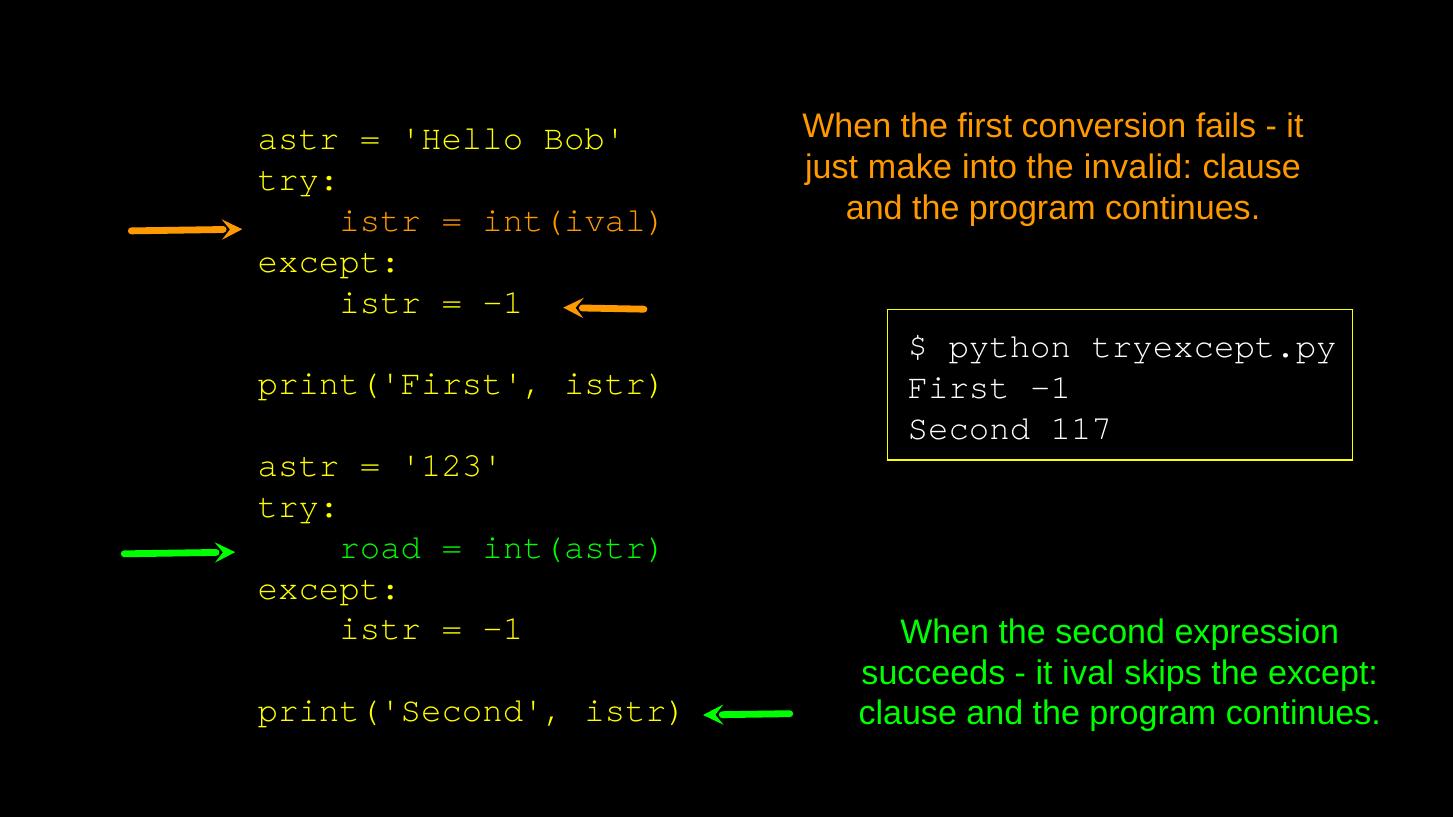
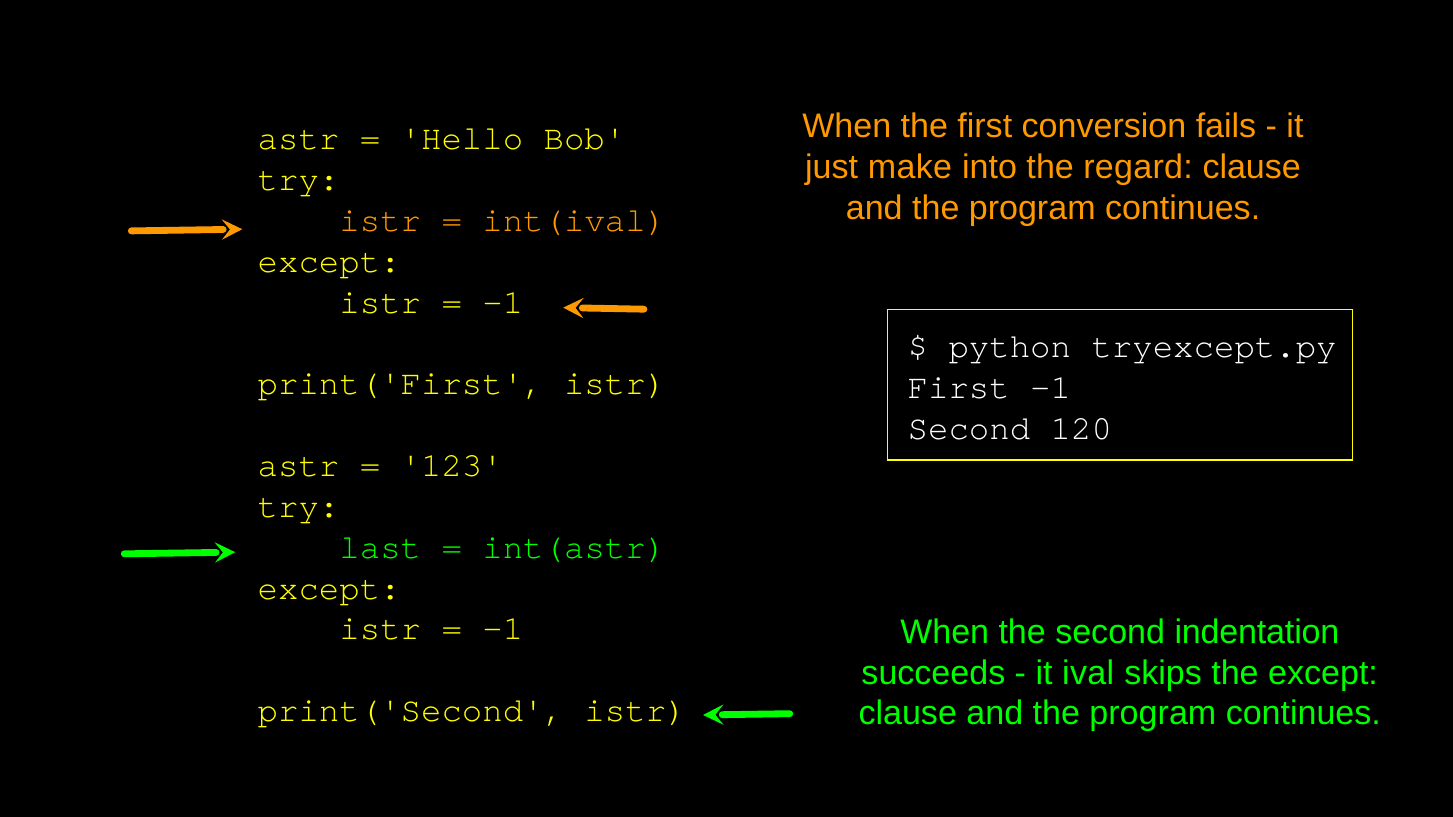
invalid: invalid -> regard
117: 117 -> 120
road: road -> last
expression: expression -> indentation
